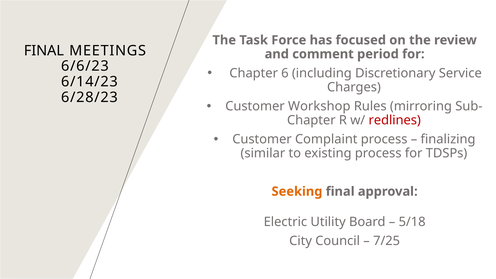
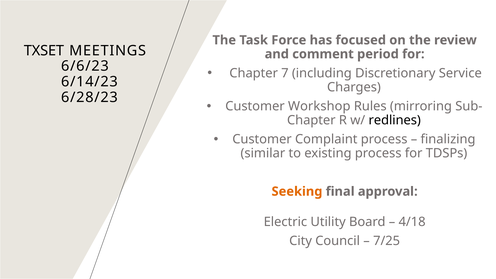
FINAL at (44, 51): FINAL -> TXSET
6: 6 -> 7
redlines colour: red -> black
5/18: 5/18 -> 4/18
